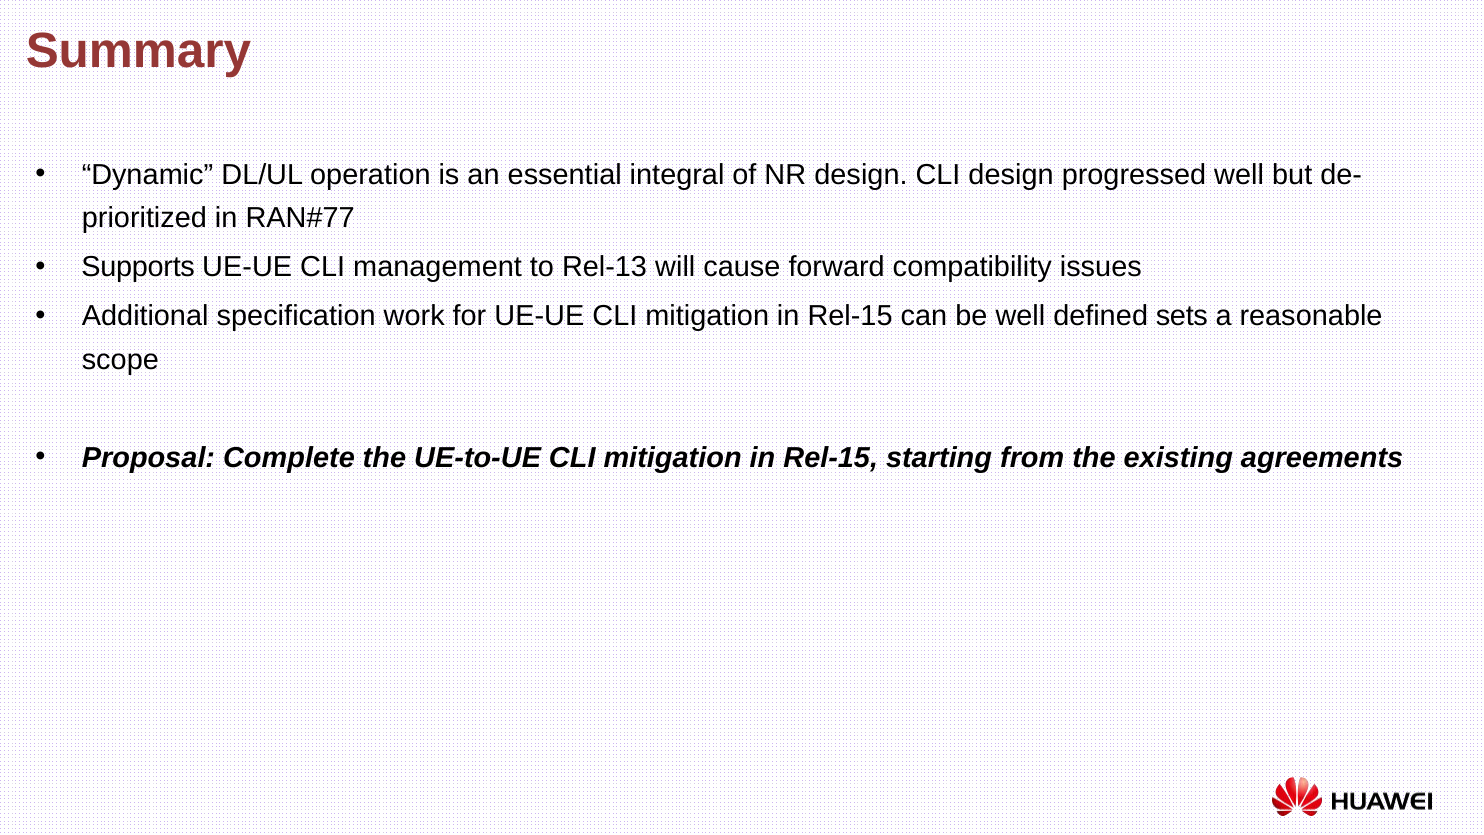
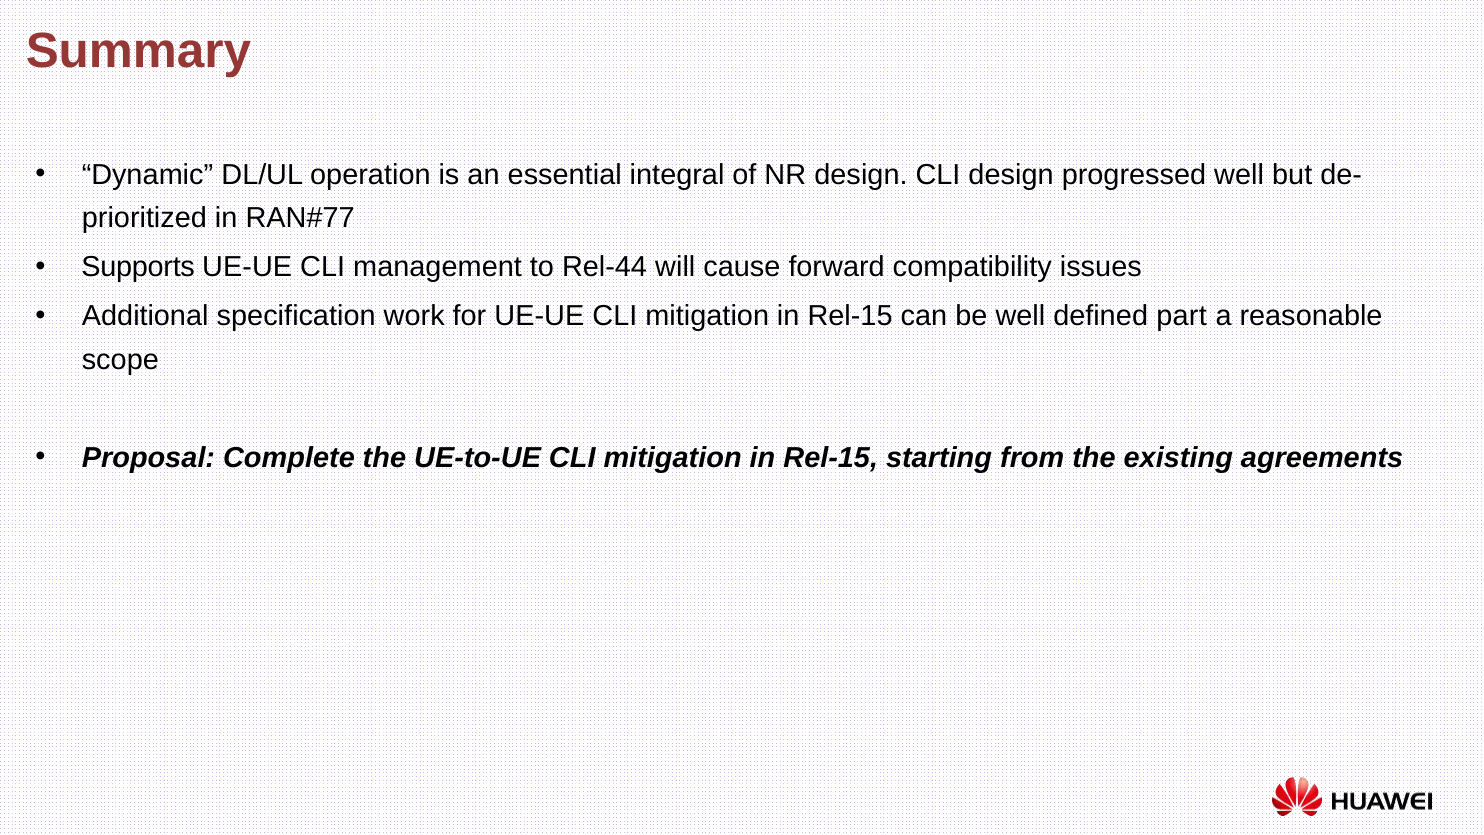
Rel-13: Rel-13 -> Rel-44
sets: sets -> part
